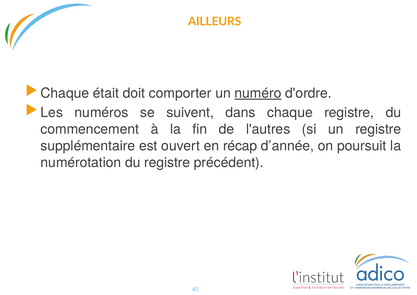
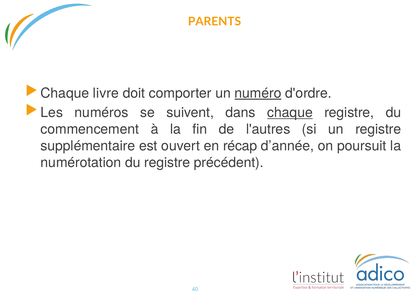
AILLEURS: AILLEURS -> PARENTS
était: était -> livre
chaque at (290, 113) underline: none -> present
